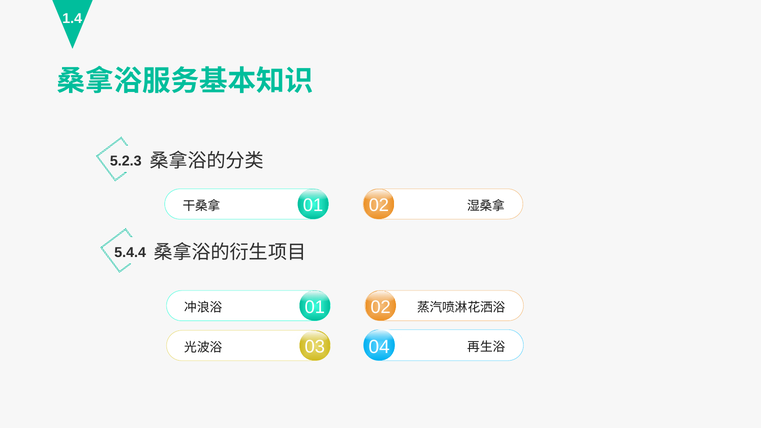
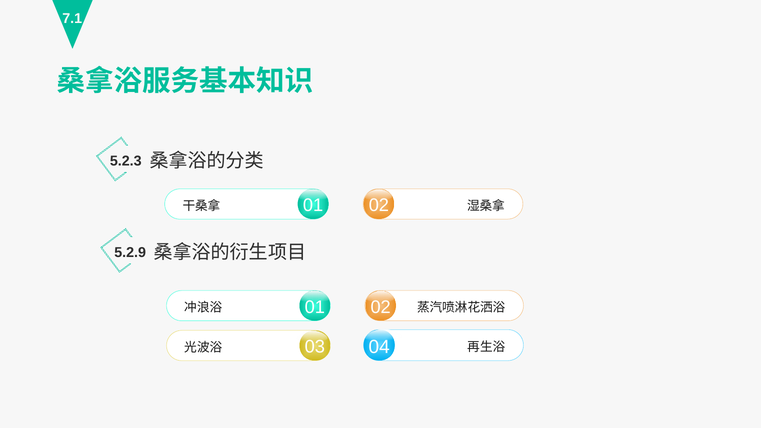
1.4: 1.4 -> 7.1
5.4.4: 5.4.4 -> 5.2.9
